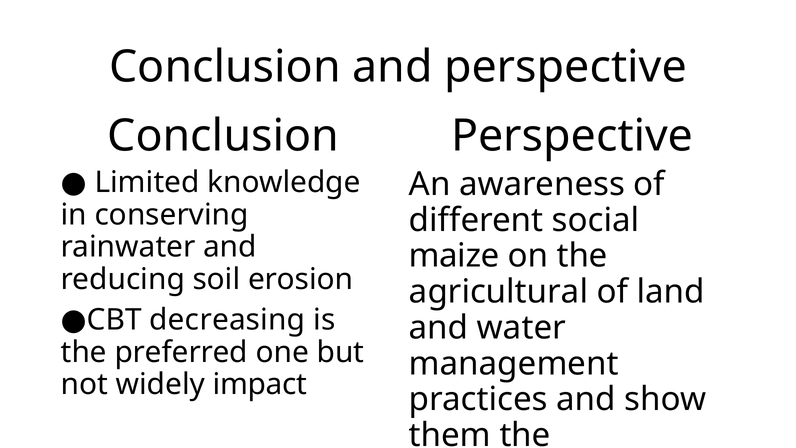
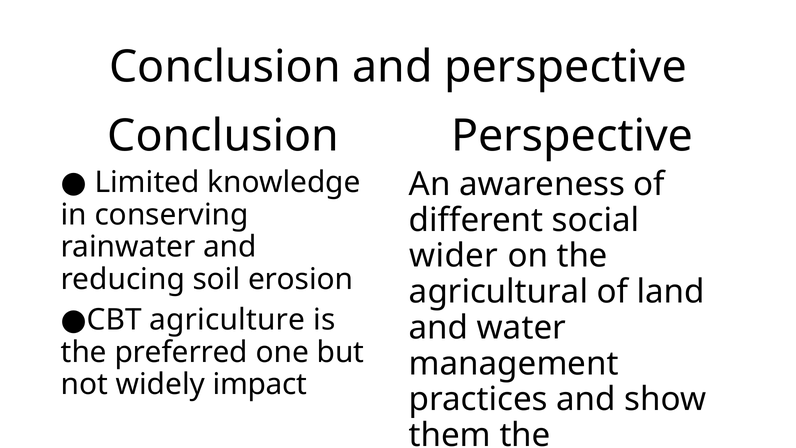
maize: maize -> wider
decreasing: decreasing -> agriculture
